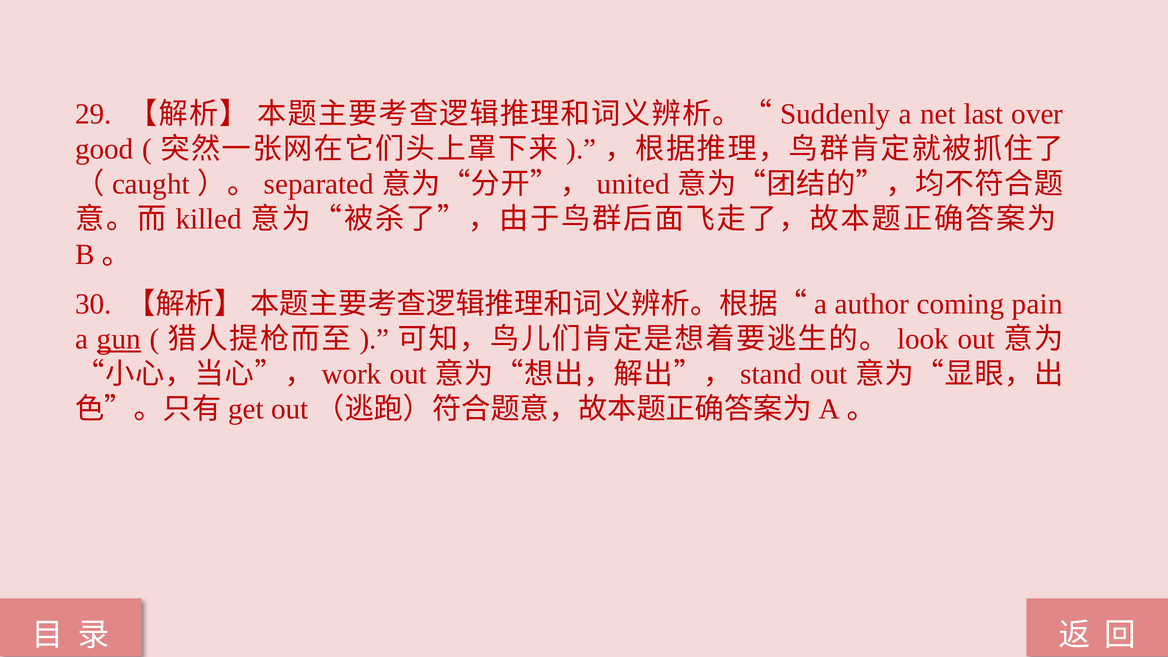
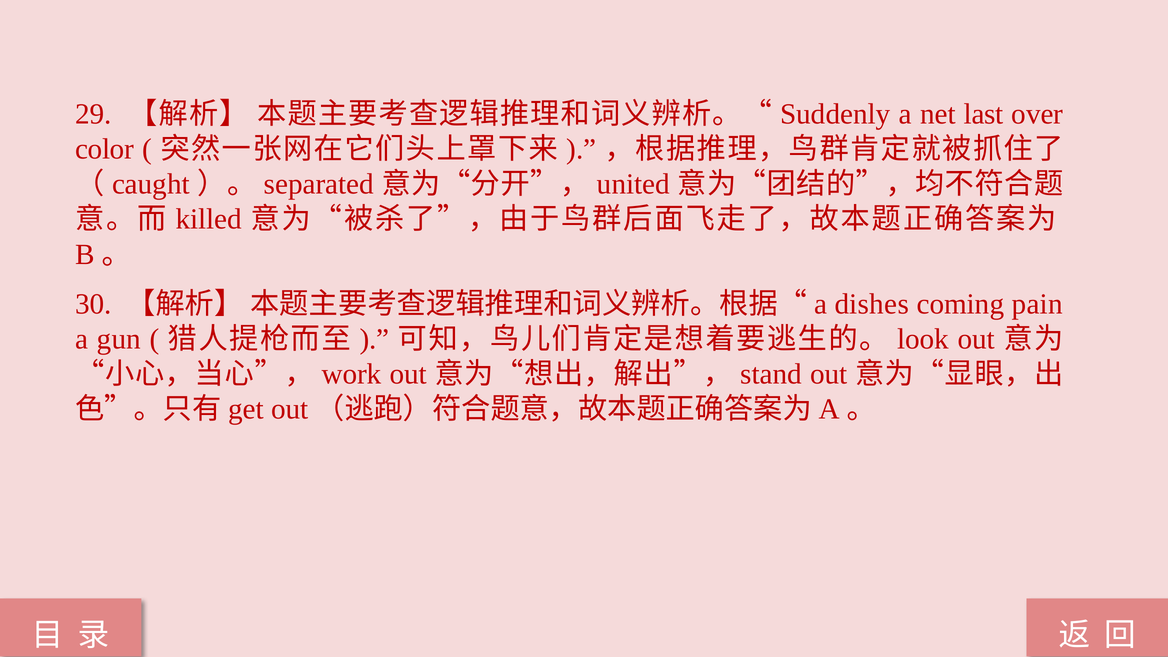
good: good -> color
author: author -> dishes
gun underline: present -> none
